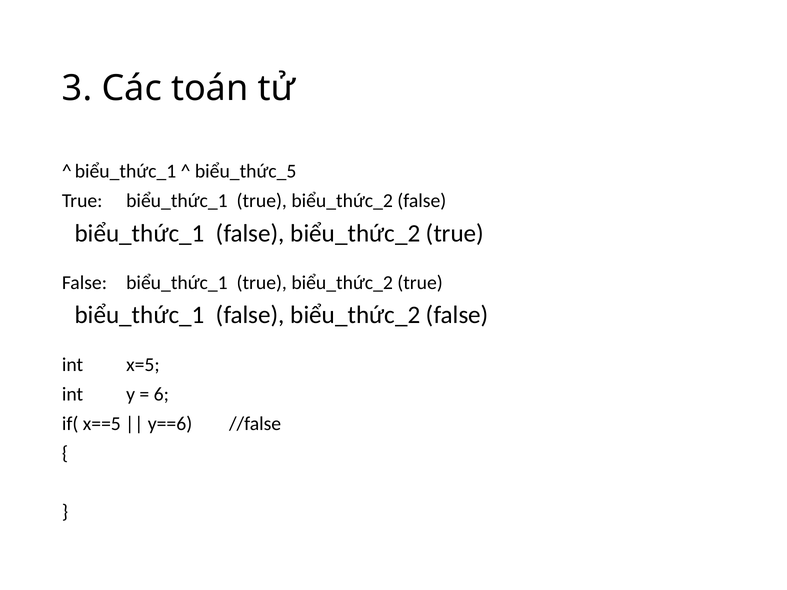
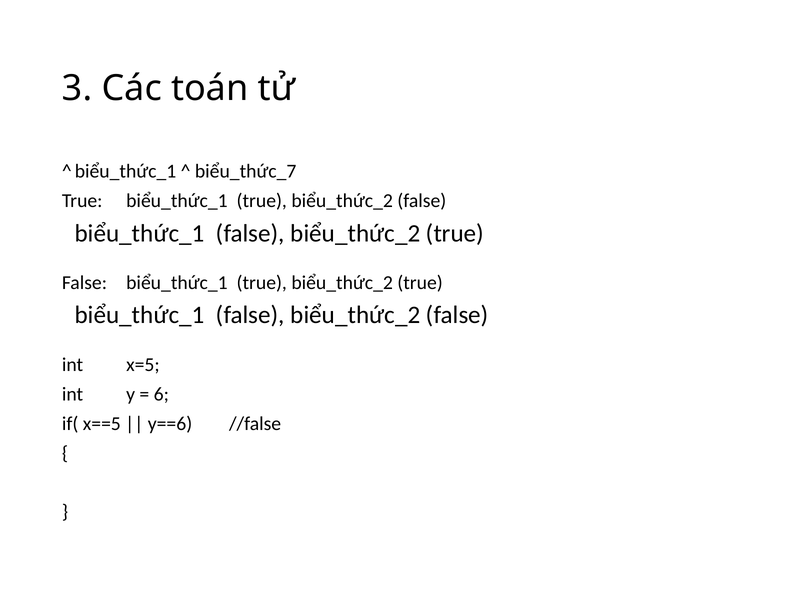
biểu_thức_5: biểu_thức_5 -> biểu_thức_7
